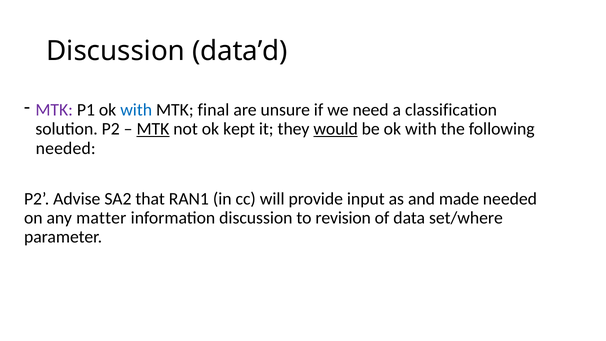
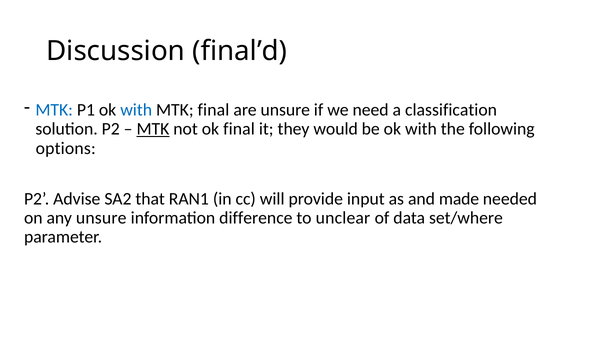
data’d: data’d -> final’d
MTK at (54, 110) colour: purple -> blue
ok kept: kept -> final
would underline: present -> none
needed at (66, 148): needed -> options
any matter: matter -> unsure
information discussion: discussion -> difference
revision: revision -> unclear
